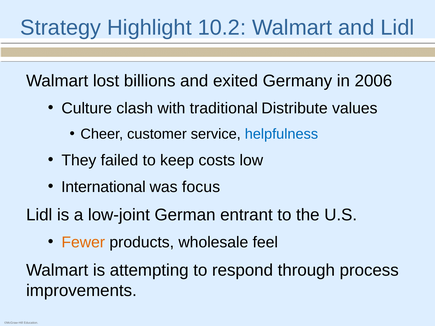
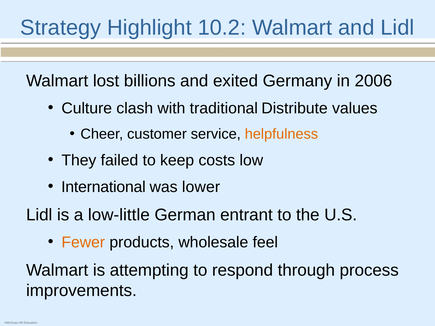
helpfulness colour: blue -> orange
focus: focus -> lower
low-joint: low-joint -> low-little
